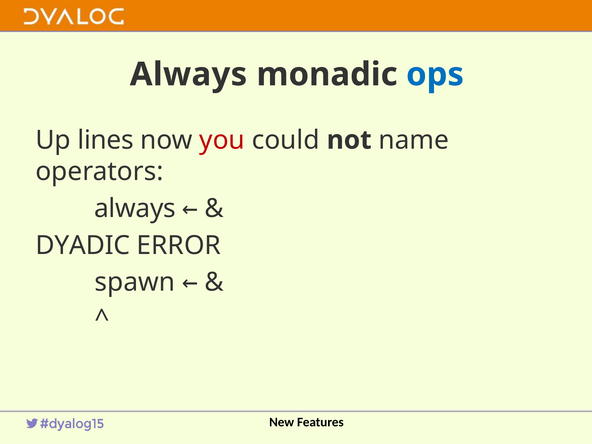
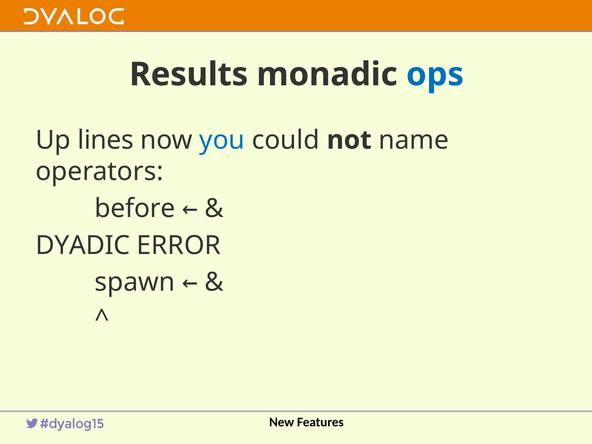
Always at (188, 74): Always -> Results
you colour: red -> blue
always at (135, 208): always -> before
